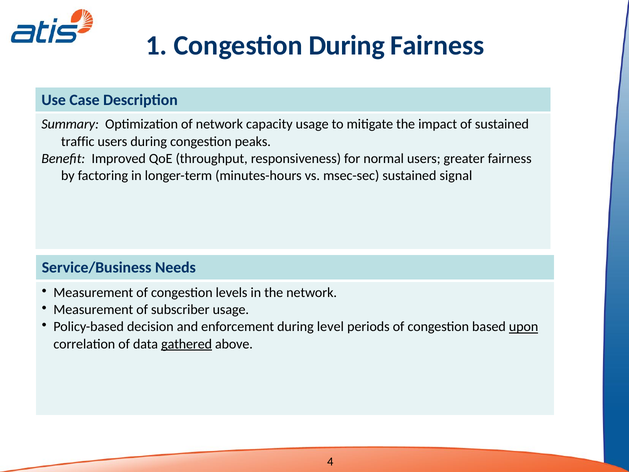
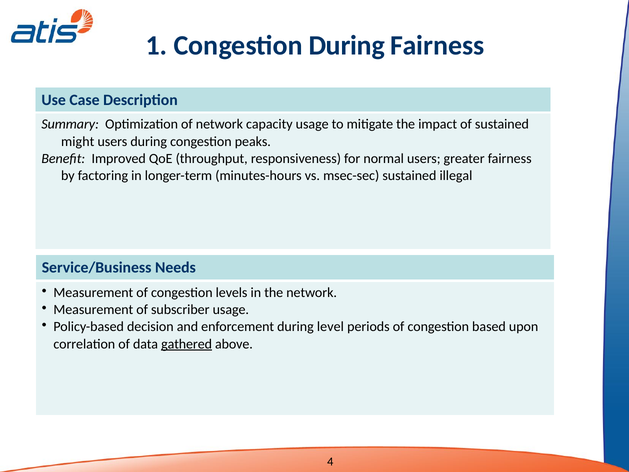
traffic: traffic -> might
signal: signal -> illegal
upon underline: present -> none
